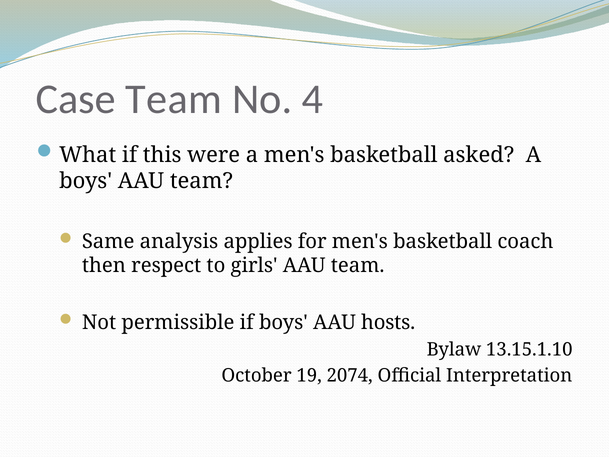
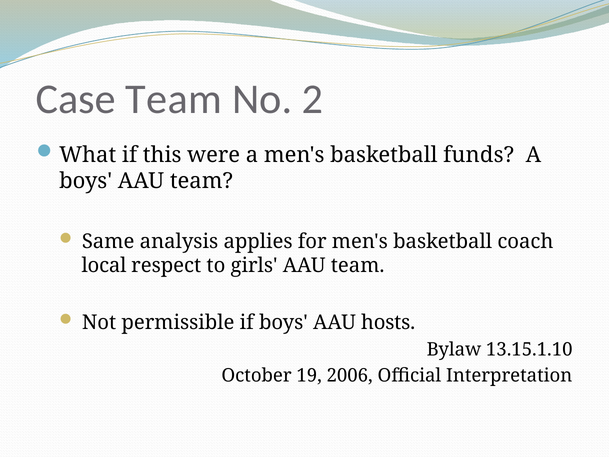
4: 4 -> 2
asked: asked -> funds
then: then -> local
2074: 2074 -> 2006
